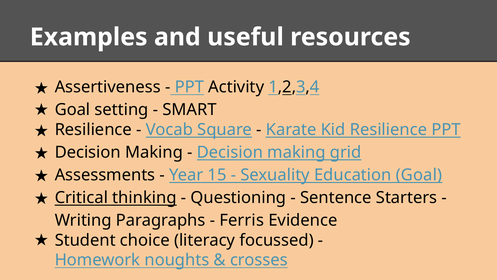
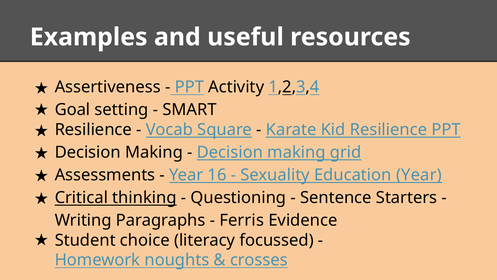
15: 15 -> 16
Education Goal: Goal -> Year
